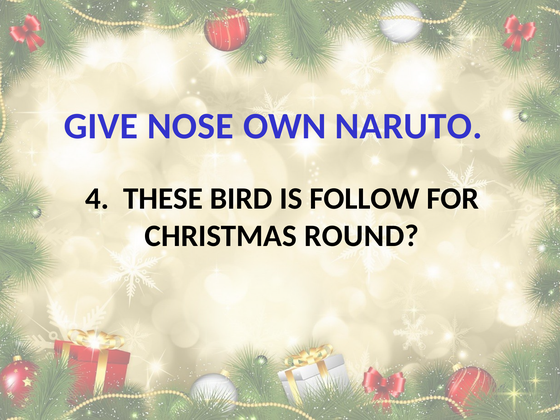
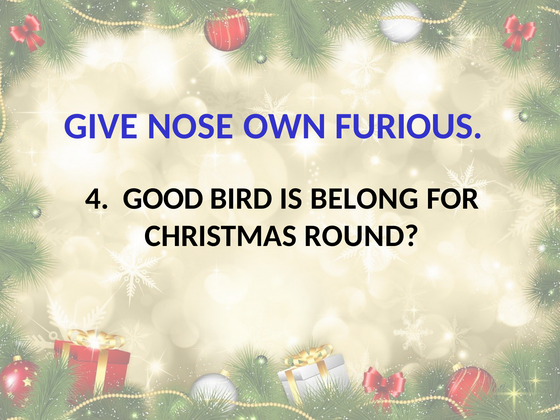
NARUTO: NARUTO -> FURIOUS
THESE: THESE -> GOOD
FOLLOW: FOLLOW -> BELONG
